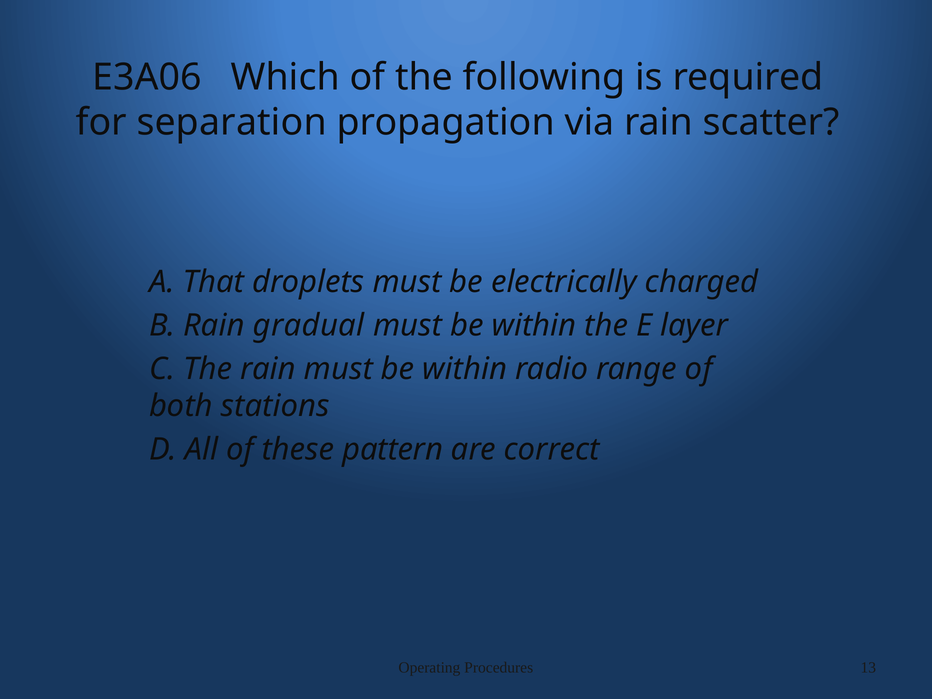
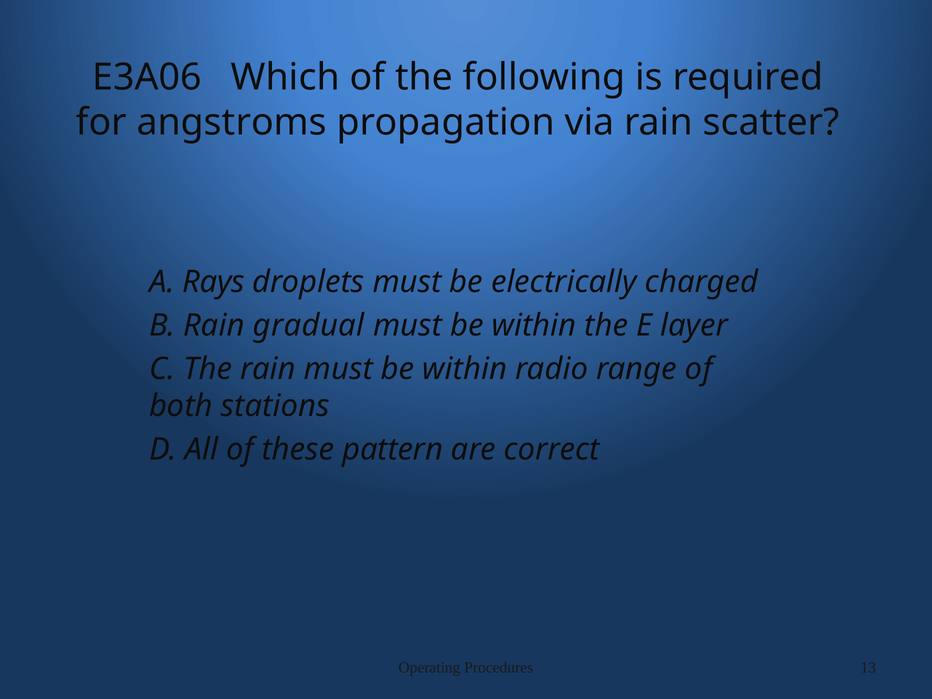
separation: separation -> angstroms
That: That -> Rays
